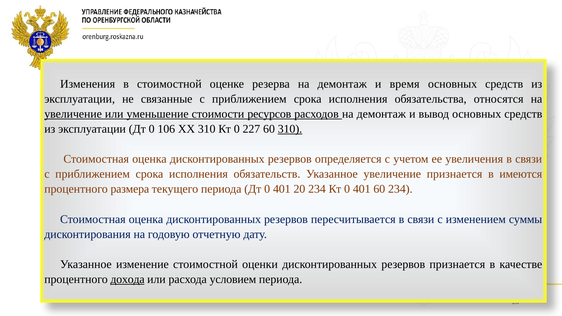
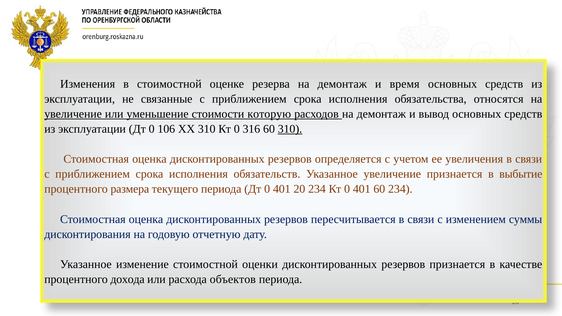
ресурсов: ресурсов -> которую
227: 227 -> 316
имеются: имеются -> выбытие
дохода underline: present -> none
условием: условием -> объектов
